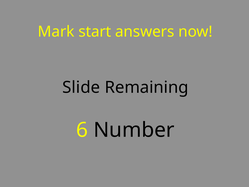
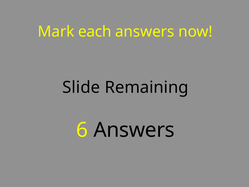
start: start -> each
6 Number: Number -> Answers
